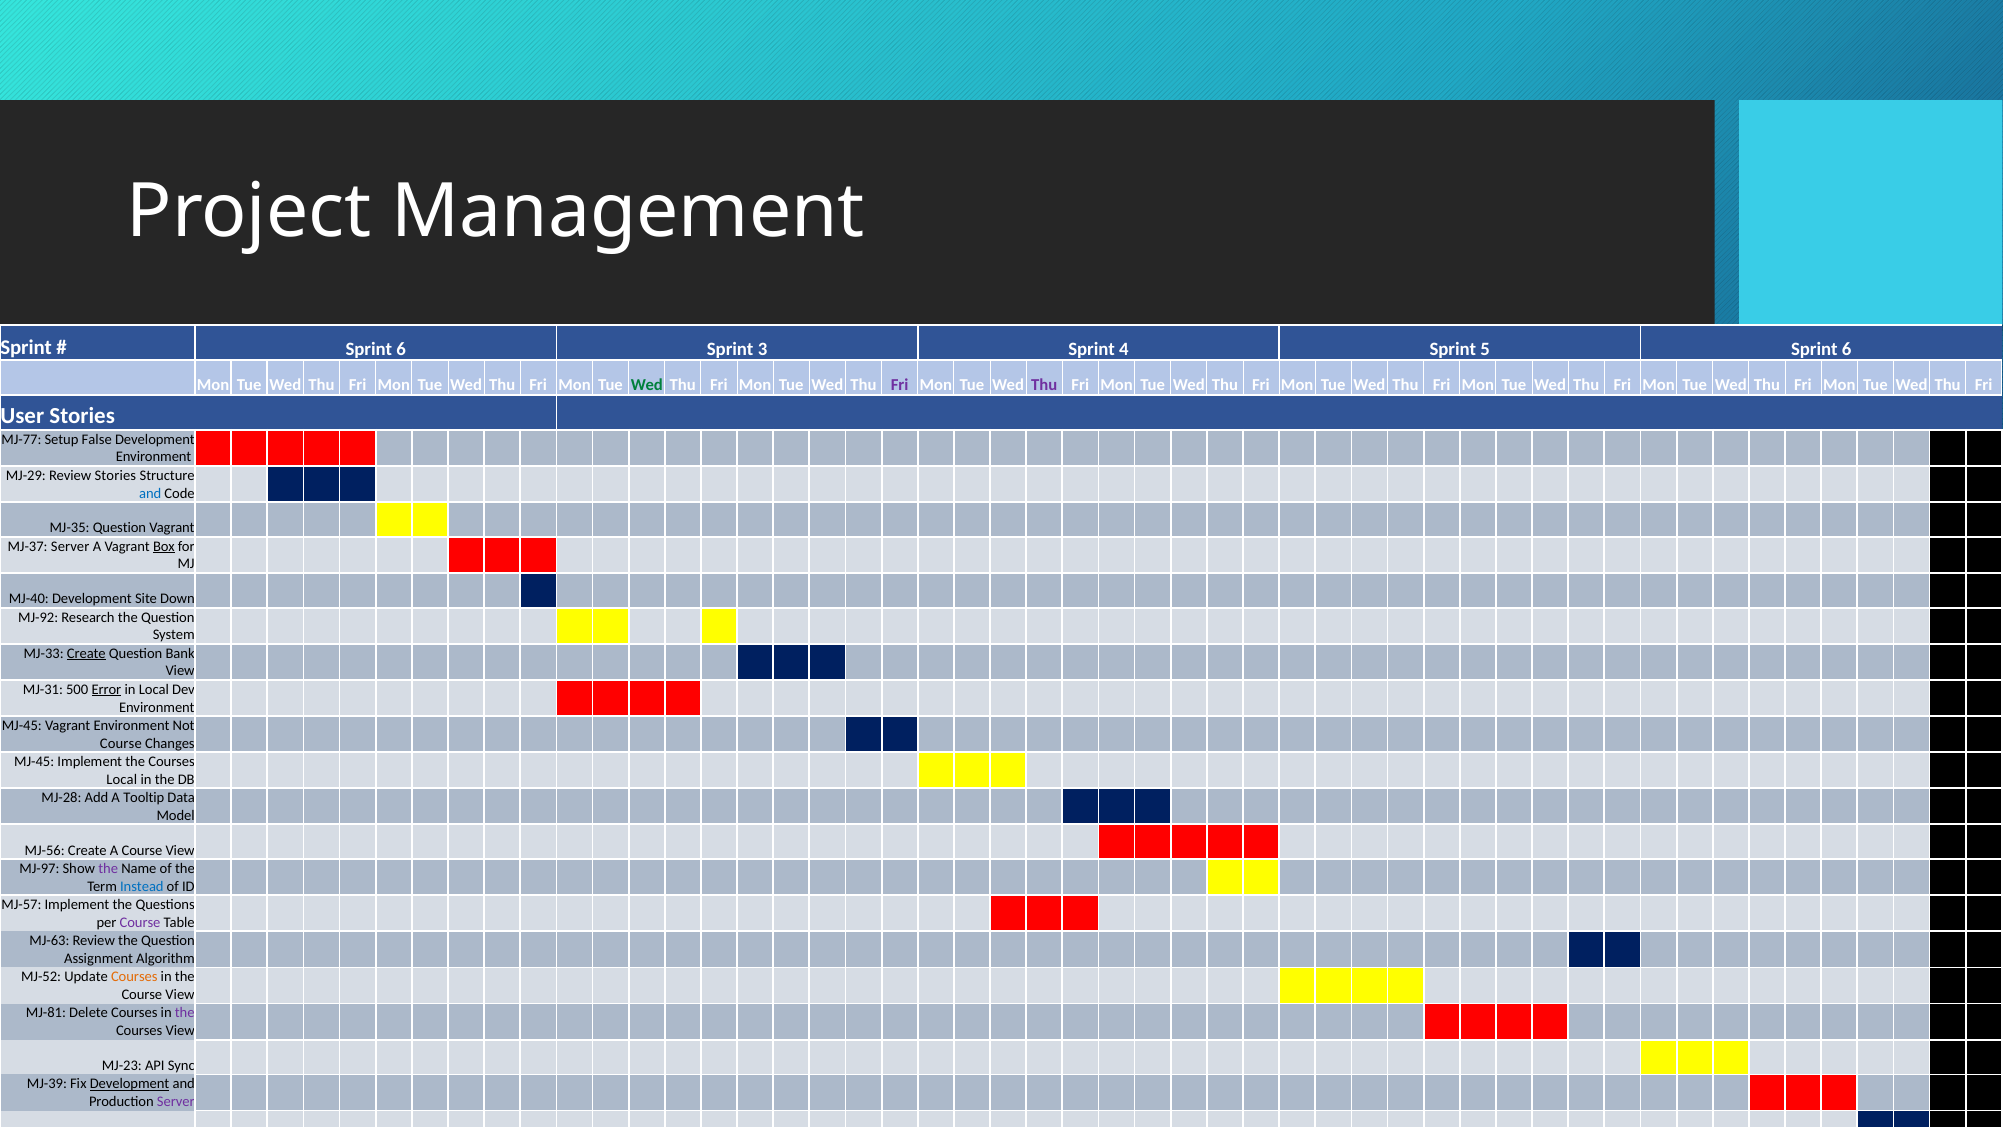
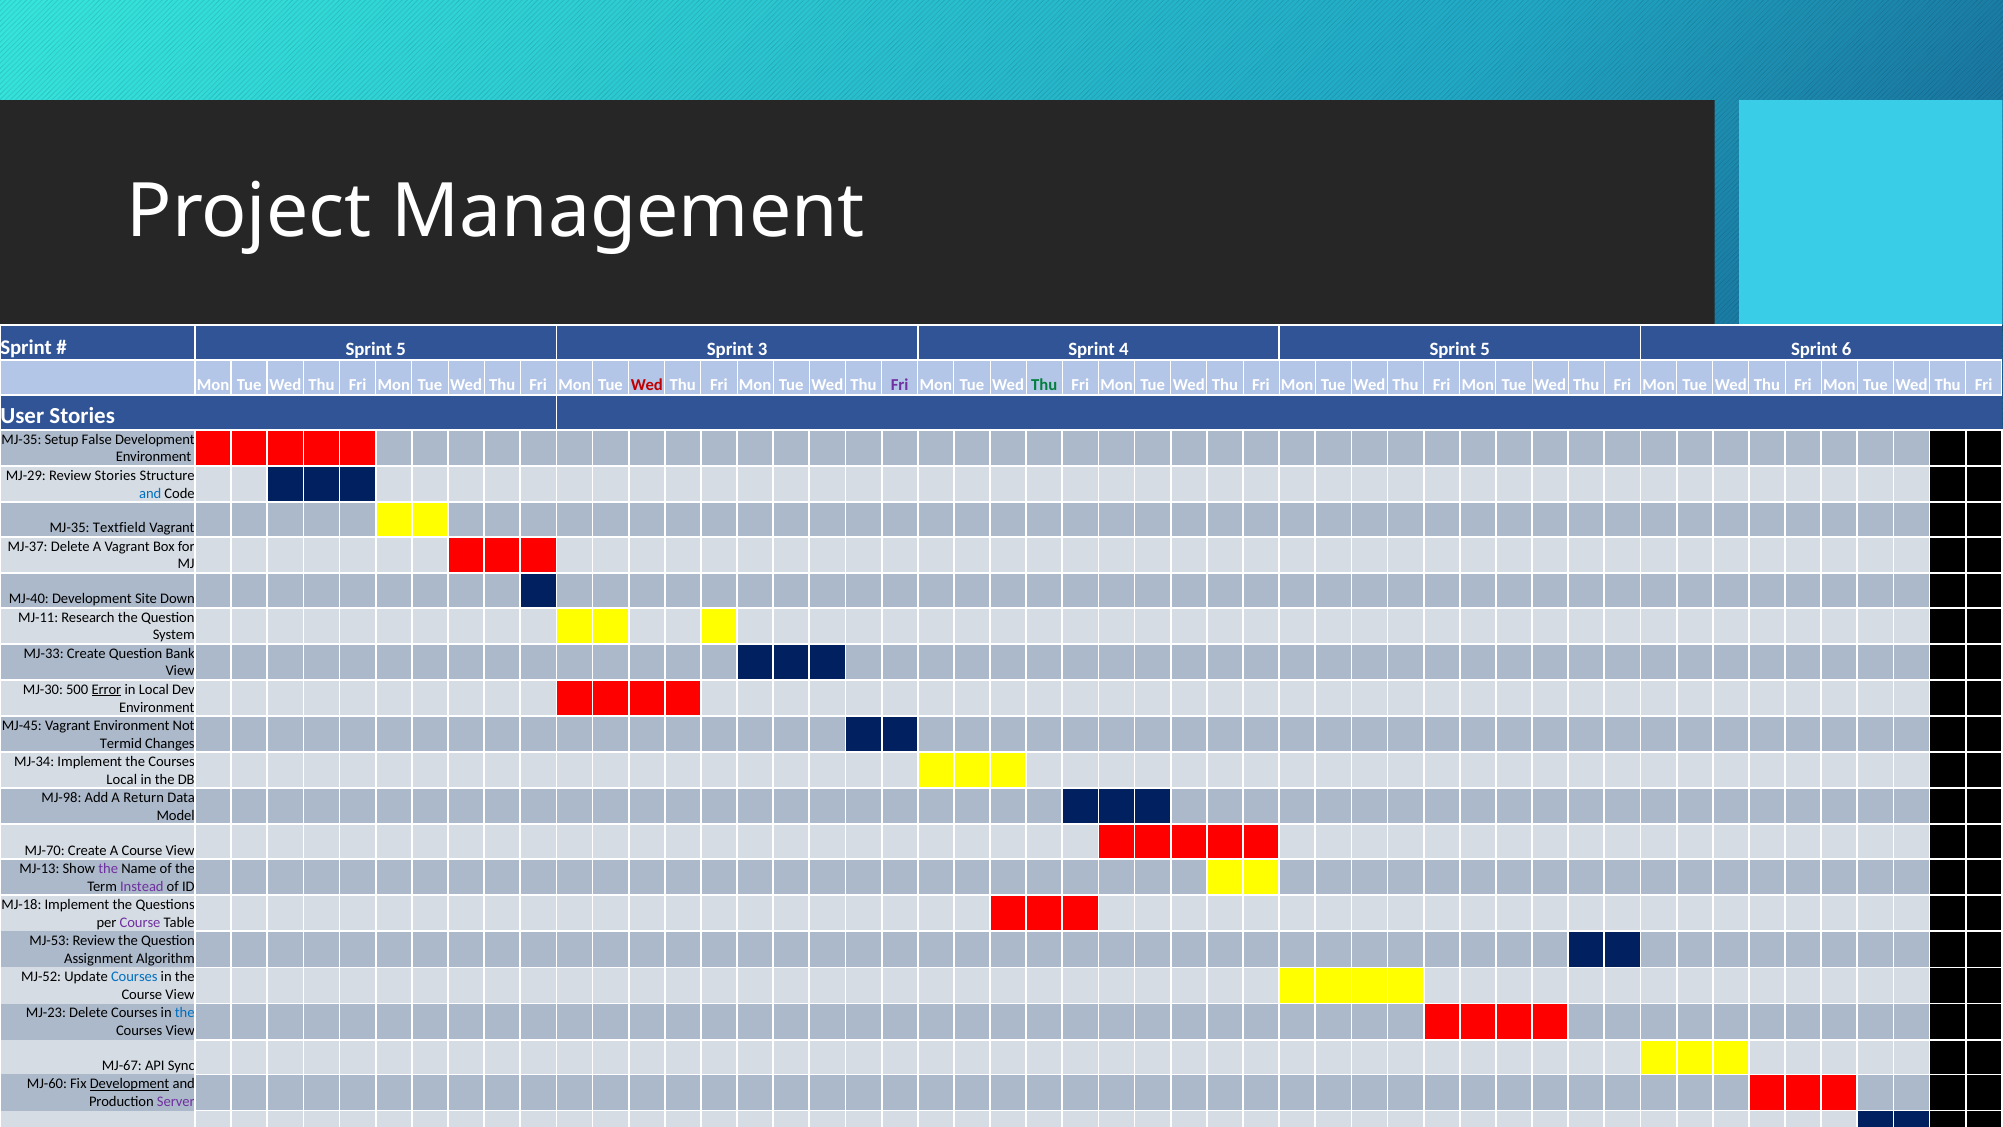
6 at (401, 349): 6 -> 5
Wed at (647, 385) colour: green -> red
Thu at (1044, 385) colour: purple -> green
MJ-77 at (21, 439): MJ-77 -> MJ-35
MJ-35 Question: Question -> Textfield
MJ-37 Server: Server -> Delete
Box underline: present -> none
MJ-92: MJ-92 -> MJ-11
Create at (86, 653) underline: present -> none
MJ-31: MJ-31 -> MJ-30
Course at (121, 743): Course -> Termid
MJ-45 at (34, 761): MJ-45 -> MJ-34
MJ-28: MJ-28 -> MJ-98
Tooltip: Tooltip -> Return
MJ-56 at (45, 850): MJ-56 -> MJ-70
MJ-97: MJ-97 -> MJ-13
Instead colour: blue -> purple
MJ-57: MJ-57 -> MJ-18
MJ-63: MJ-63 -> MJ-53
Courses at (134, 977) colour: orange -> blue
MJ-81: MJ-81 -> MJ-23
the at (185, 1013) colour: purple -> blue
MJ-23: MJ-23 -> MJ-67
MJ-39: MJ-39 -> MJ-60
